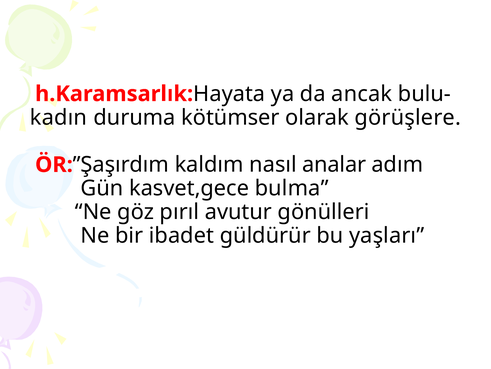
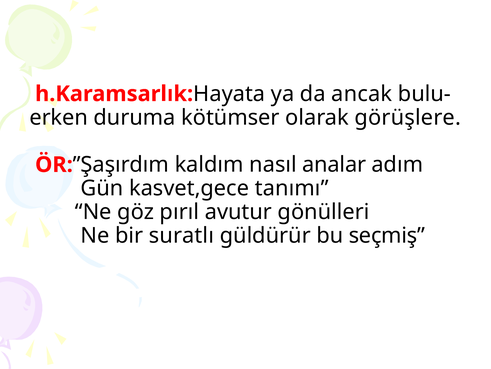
kadın: kadın -> erken
bulma: bulma -> tanımı
ibadet: ibadet -> suratlı
yaşları: yaşları -> seçmiş
